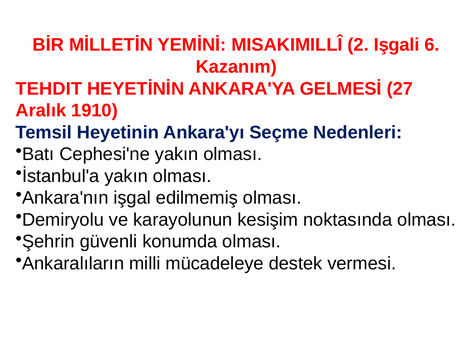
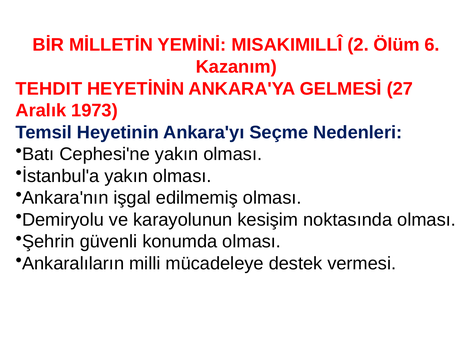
Işgali: Işgali -> Ölüm
1910: 1910 -> 1973
